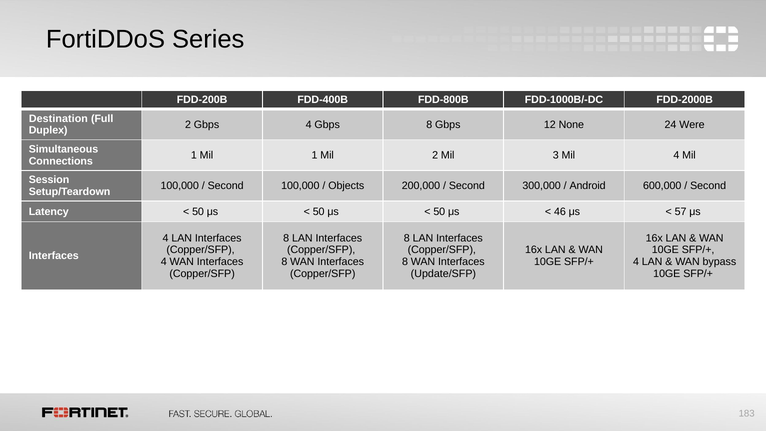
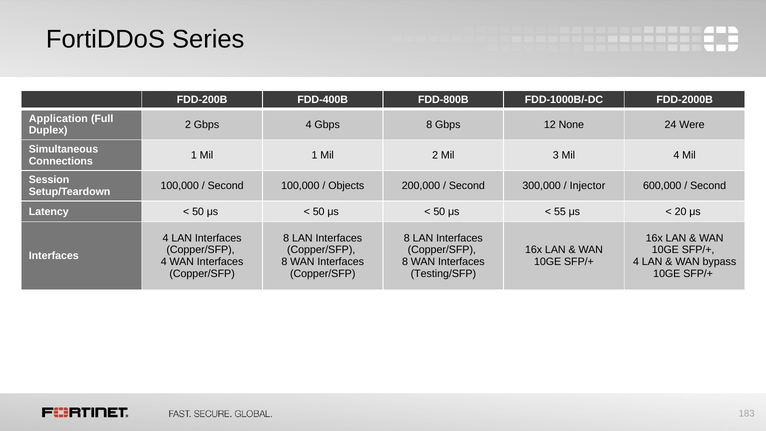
Destination: Destination -> Application
Android: Android -> Injector
46: 46 -> 55
57: 57 -> 20
Update/SFP: Update/SFP -> Testing/SFP
